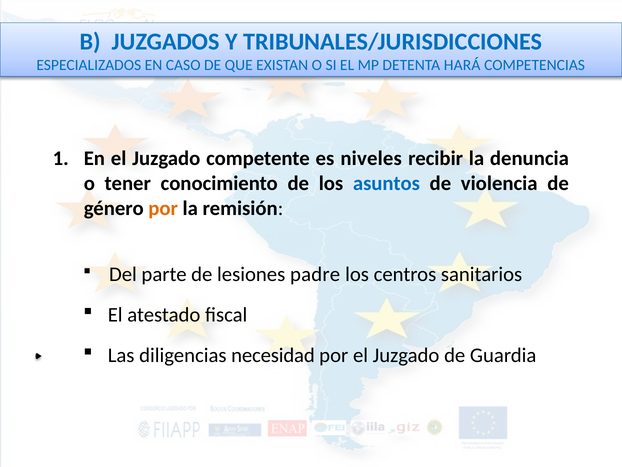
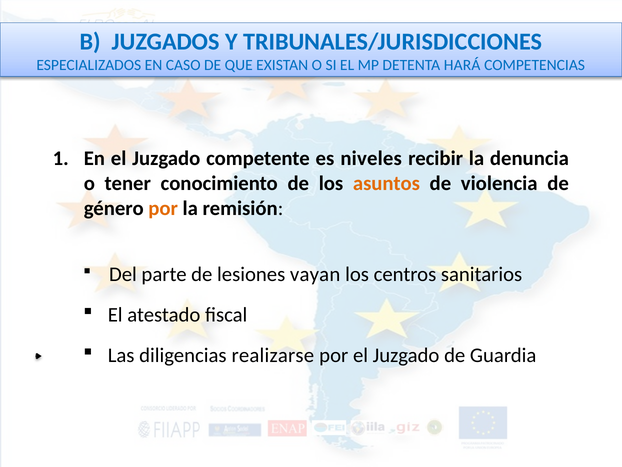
asuntos colour: blue -> orange
padre: padre -> vayan
necesidad: necesidad -> realizarse
